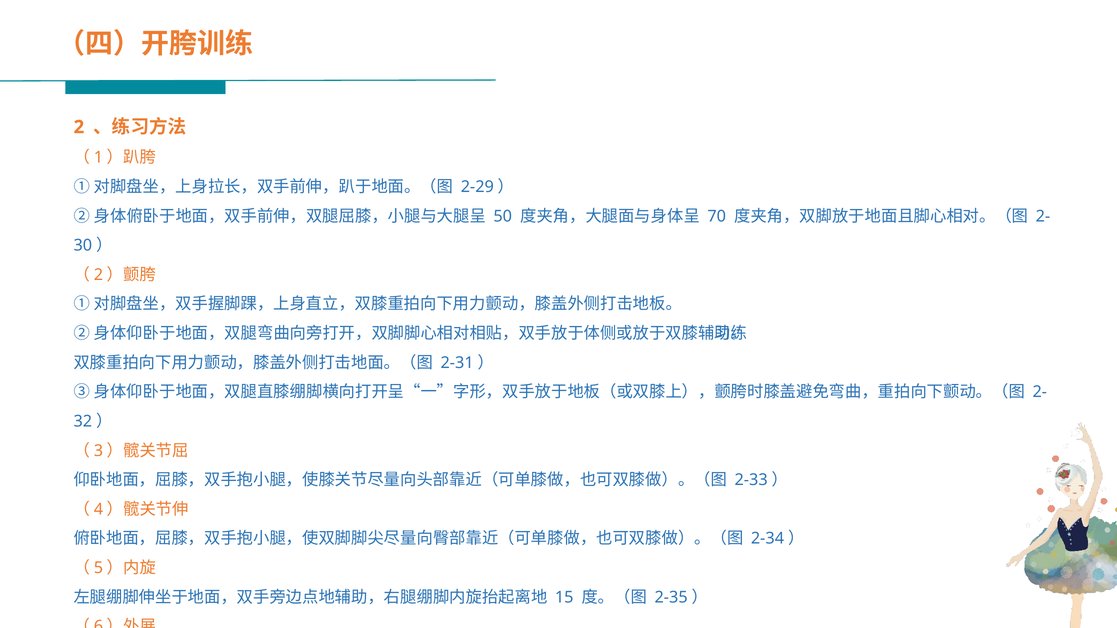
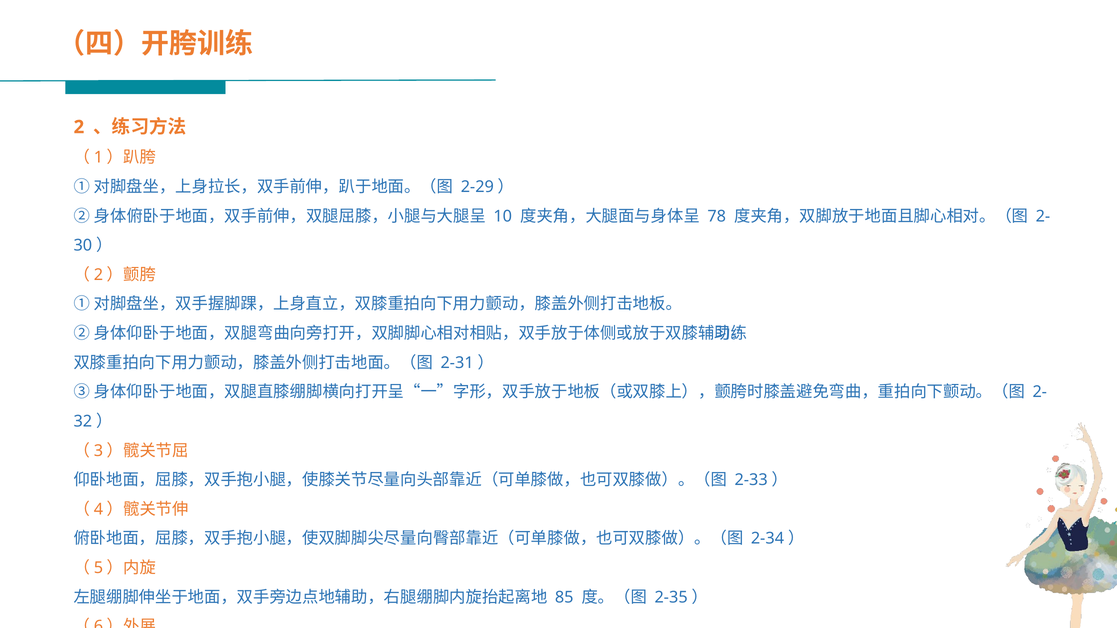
50: 50 -> 10
70: 70 -> 78
15: 15 -> 85
